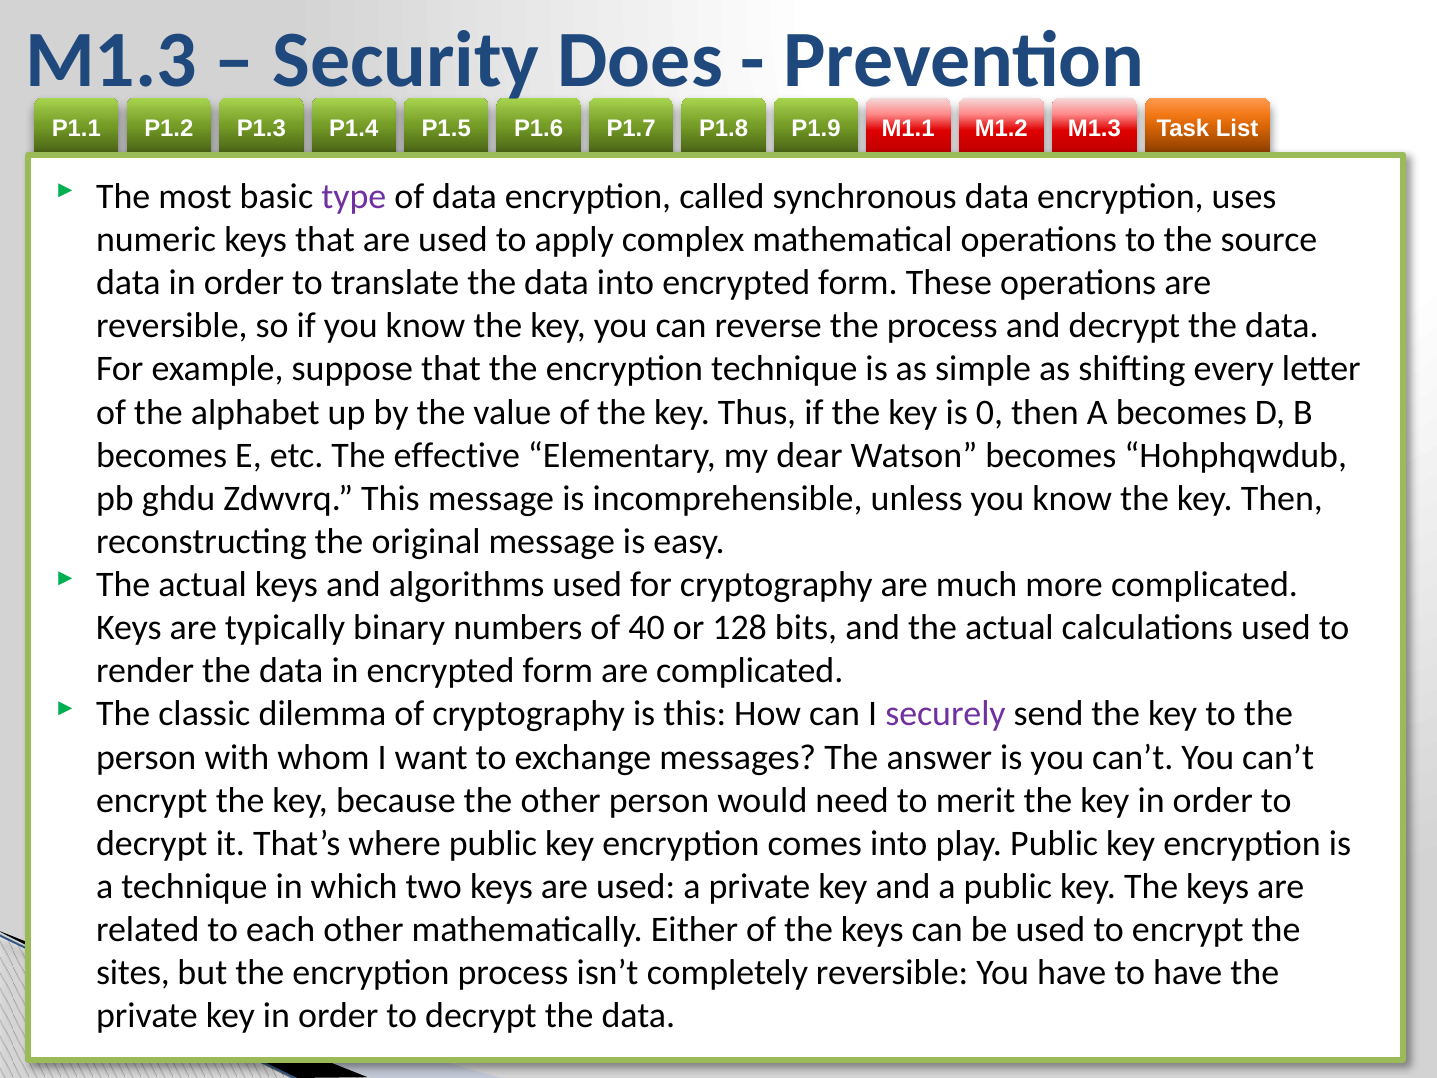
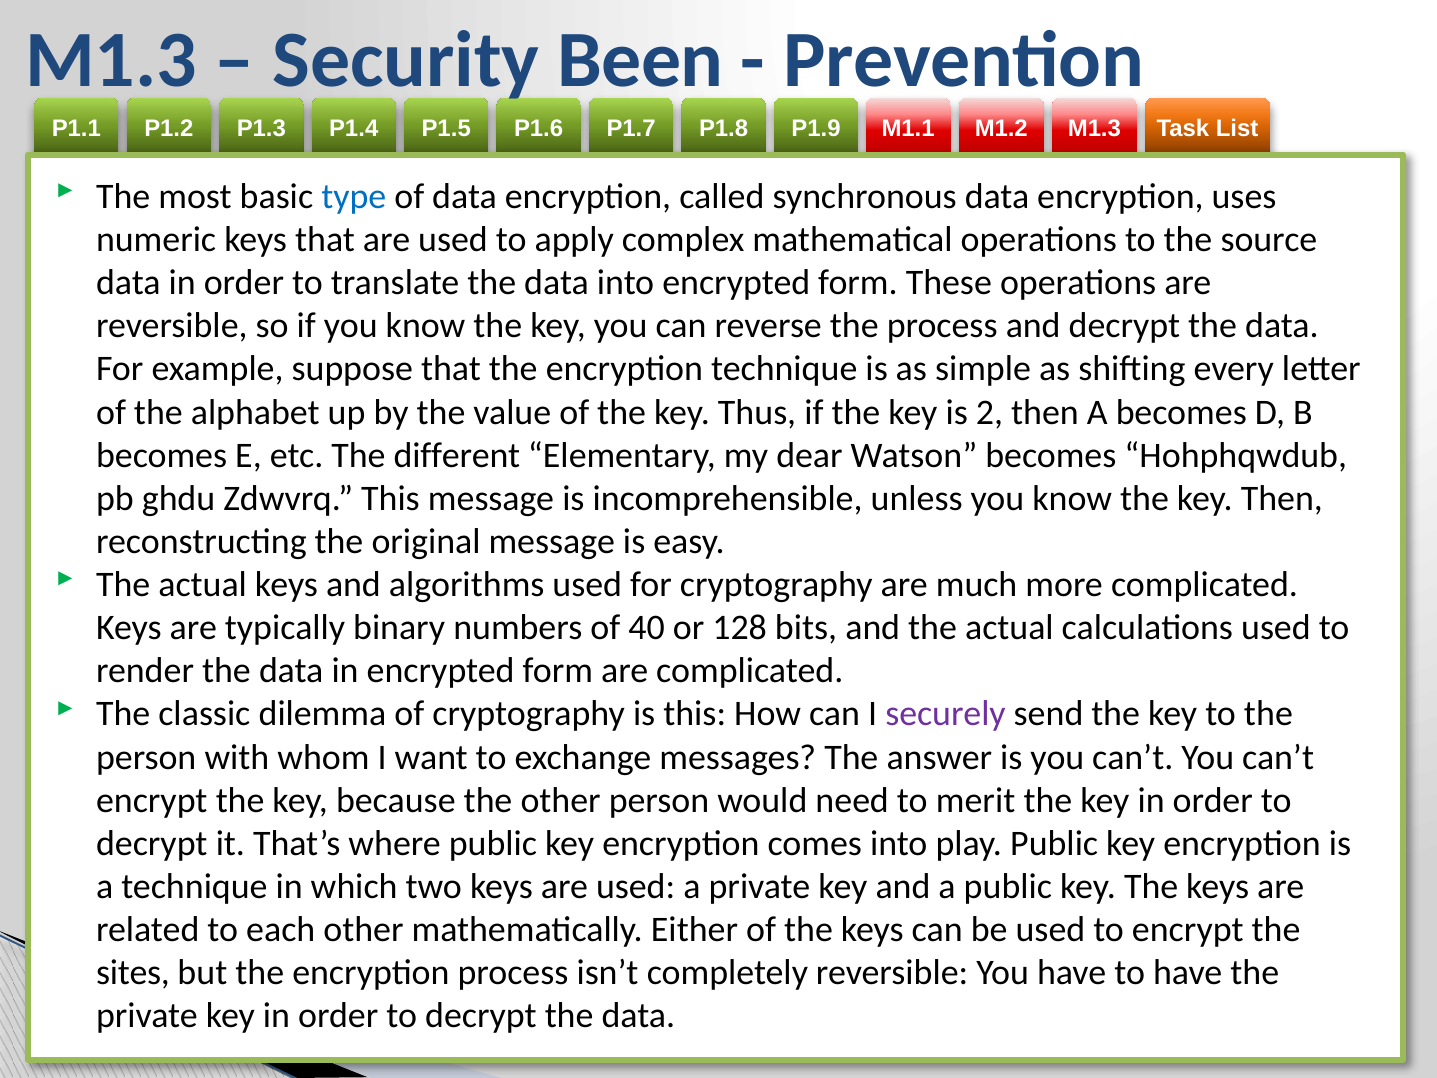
Does: Does -> Been
type colour: purple -> blue
0: 0 -> 2
effective: effective -> different
